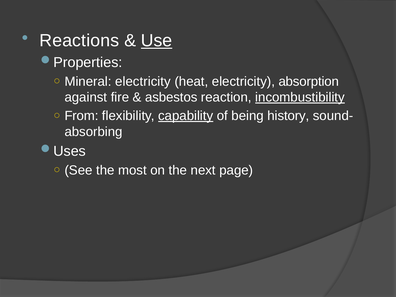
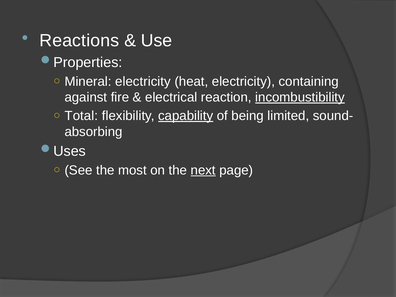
Use underline: present -> none
absorption: absorption -> containing
asbestos: asbestos -> electrical
From: From -> Total
history: history -> limited
next underline: none -> present
